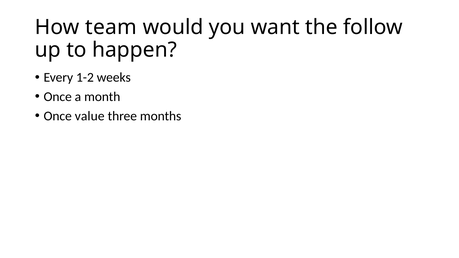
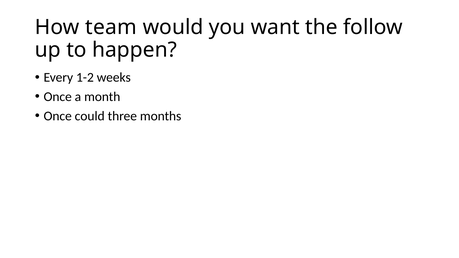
value: value -> could
